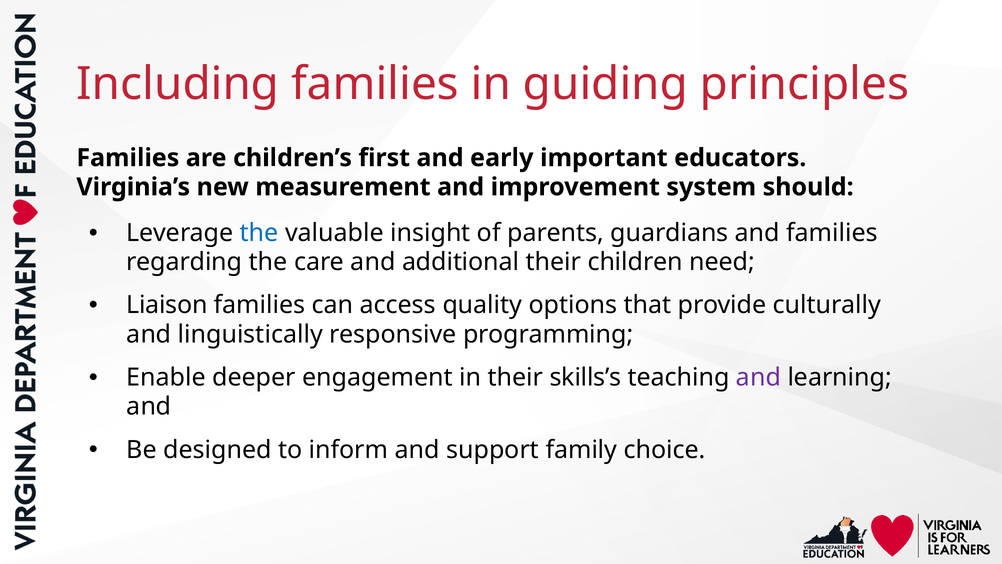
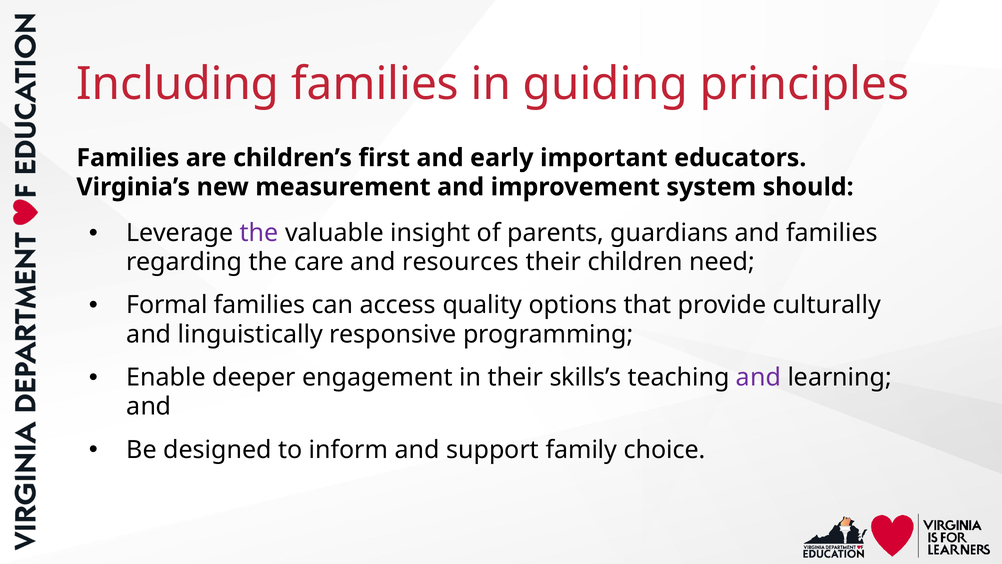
the at (259, 233) colour: blue -> purple
additional: additional -> resources
Liaison: Liaison -> Formal
